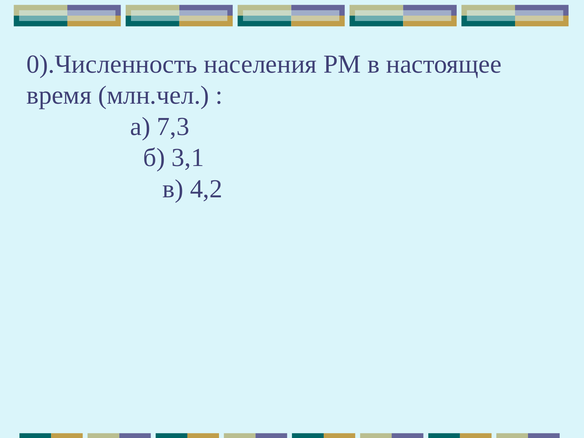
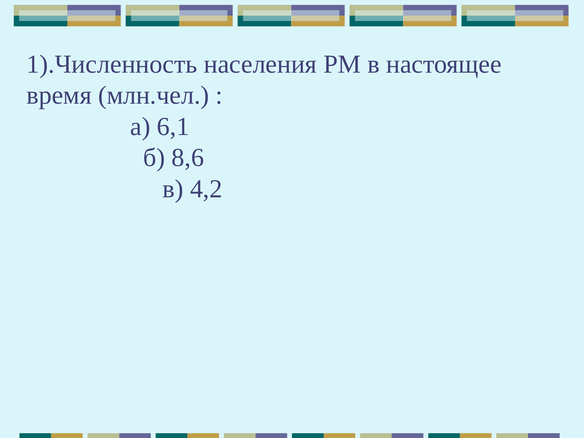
0).Численность: 0).Численность -> 1).Численность
7,3: 7,3 -> 6,1
3,1: 3,1 -> 8,6
